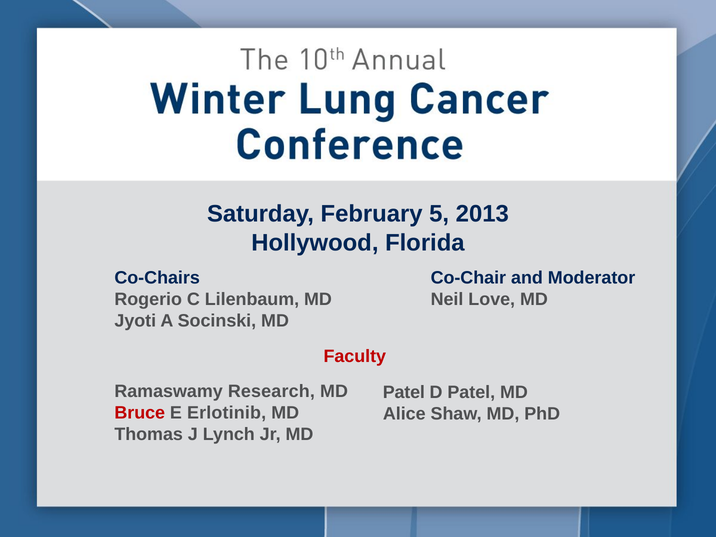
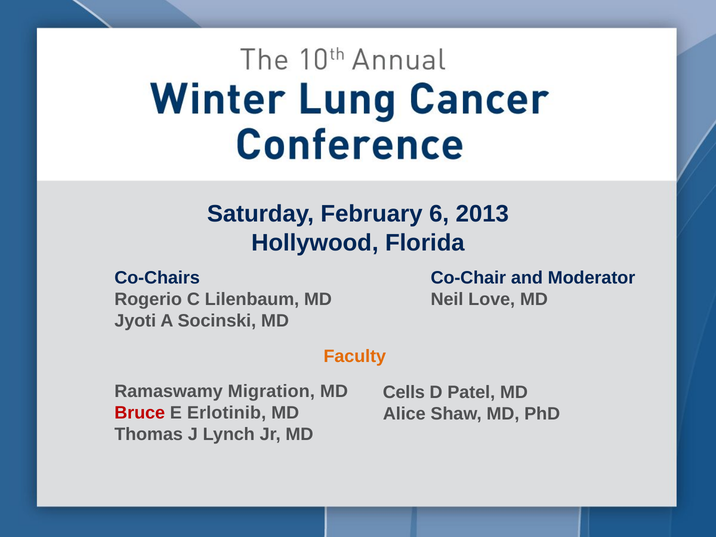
5: 5 -> 6
Faculty colour: red -> orange
Research: Research -> Migration
Patel at (404, 392): Patel -> Cells
